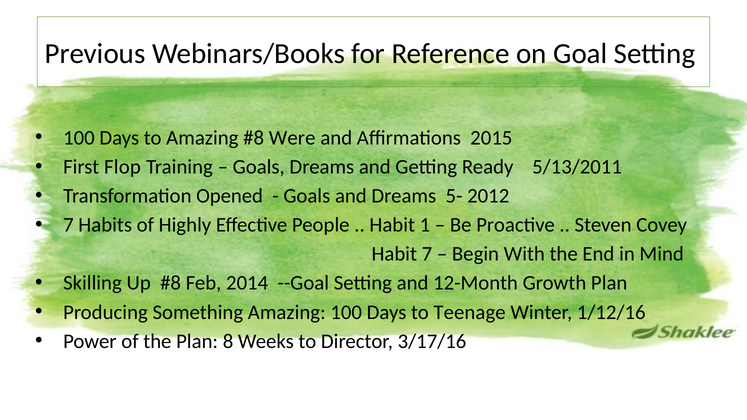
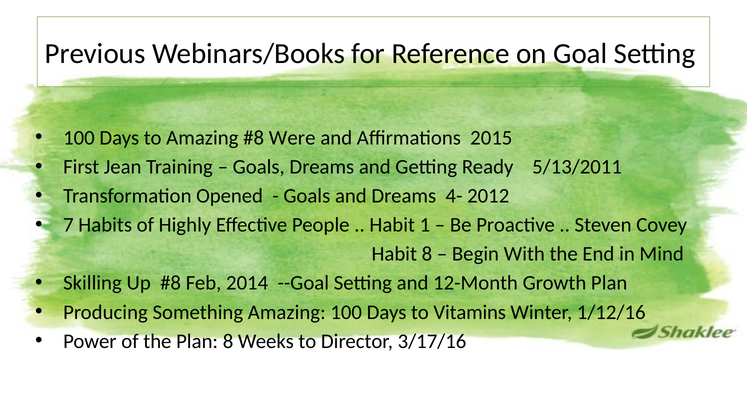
Flop: Flop -> Jean
5-: 5- -> 4-
Habit 7: 7 -> 8
Teenage: Teenage -> Vitamins
